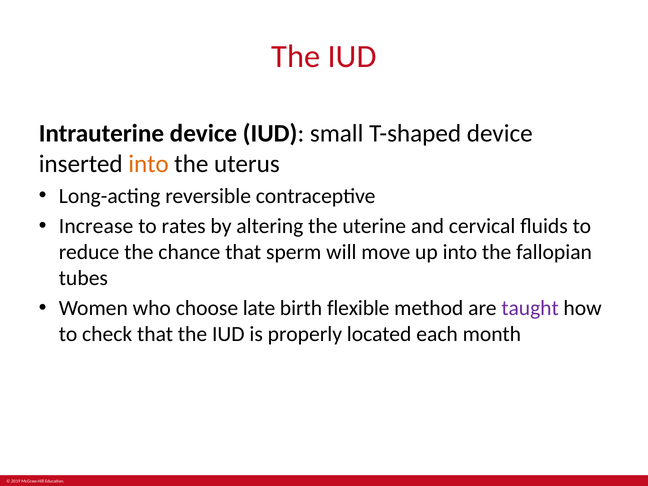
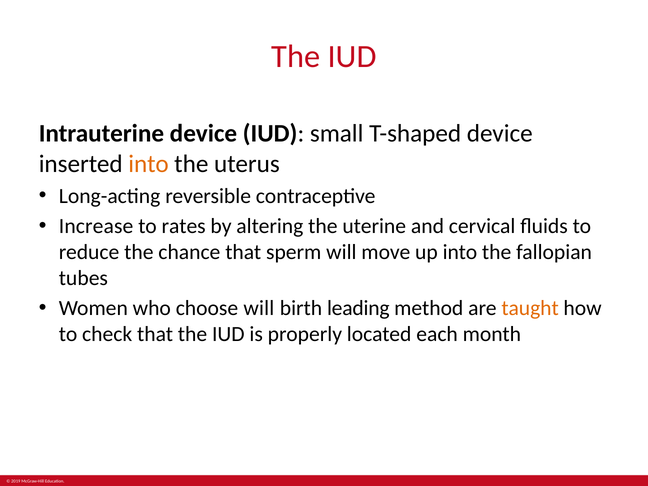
choose late: late -> will
flexible: flexible -> leading
taught colour: purple -> orange
